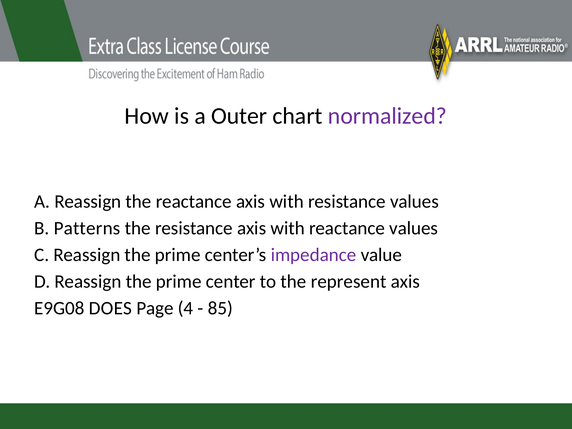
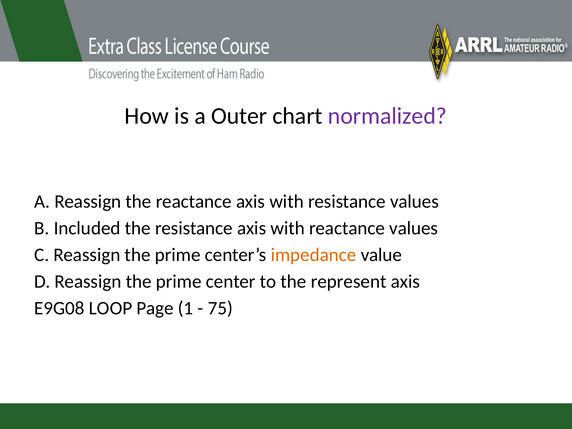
Patterns: Patterns -> Included
impedance colour: purple -> orange
DOES: DOES -> LOOP
4: 4 -> 1
85: 85 -> 75
